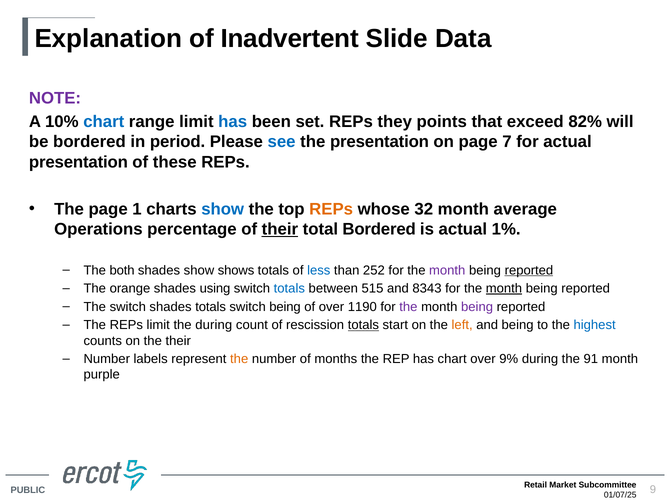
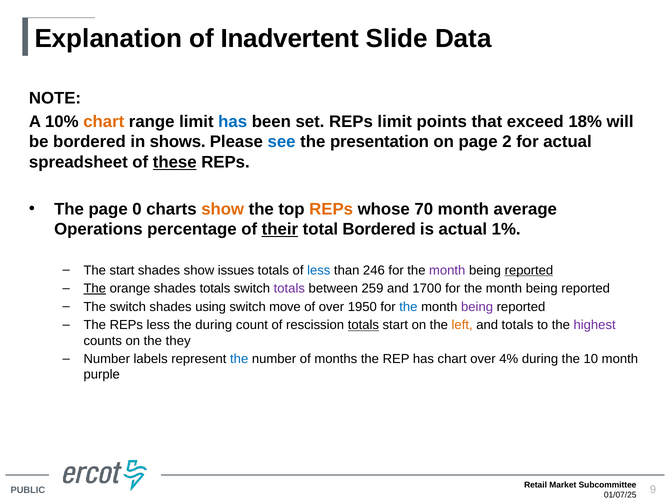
NOTE colour: purple -> black
chart at (104, 122) colour: blue -> orange
REPs they: they -> limit
82%: 82% -> 18%
period: period -> shows
7: 7 -> 2
presentation at (78, 162): presentation -> spreadsheet
these underline: none -> present
1: 1 -> 0
show at (223, 209) colour: blue -> orange
32: 32 -> 70
The both: both -> start
shows: shows -> issues
252: 252 -> 246
The at (95, 289) underline: none -> present
shades using: using -> totals
totals at (289, 289) colour: blue -> purple
515: 515 -> 259
8343: 8343 -> 1700
month at (504, 289) underline: present -> none
shades totals: totals -> using
switch being: being -> move
1190: 1190 -> 1950
the at (408, 307) colour: purple -> blue
REPs limit: limit -> less
and being: being -> totals
highest colour: blue -> purple
the their: their -> they
the at (239, 359) colour: orange -> blue
9%: 9% -> 4%
91: 91 -> 10
